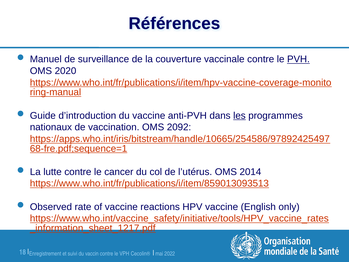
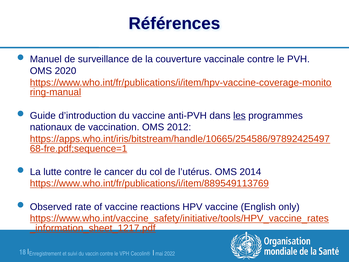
PVH underline: present -> none
2092: 2092 -> 2012
https://www.who.int/fr/publications/i/item/859013093513: https://www.who.int/fr/publications/i/item/859013093513 -> https://www.who.int/fr/publications/i/item/889549113769
